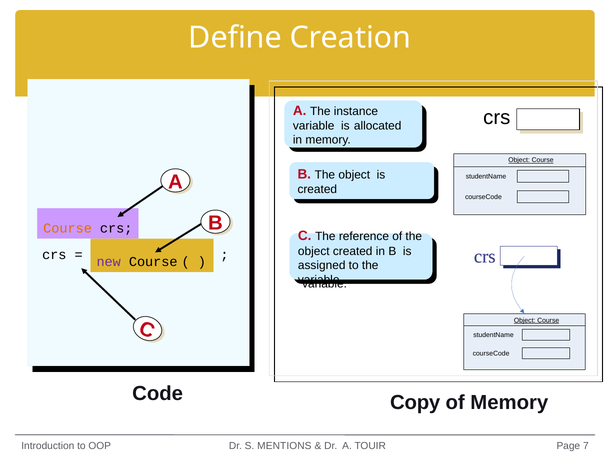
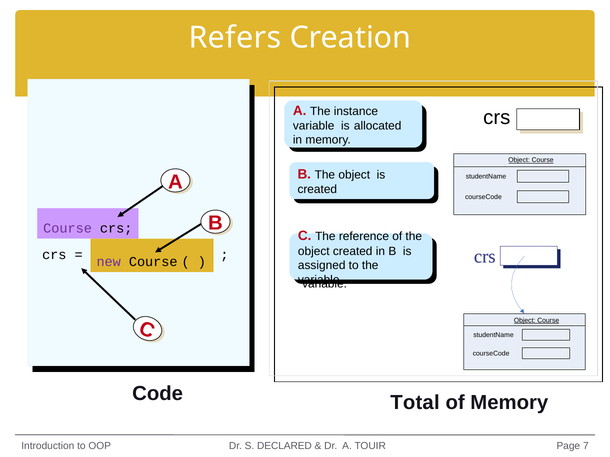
Define: Define -> Refers
Course at (68, 229) colour: orange -> purple
Copy: Copy -> Total
MENTIONS: MENTIONS -> DECLARED
